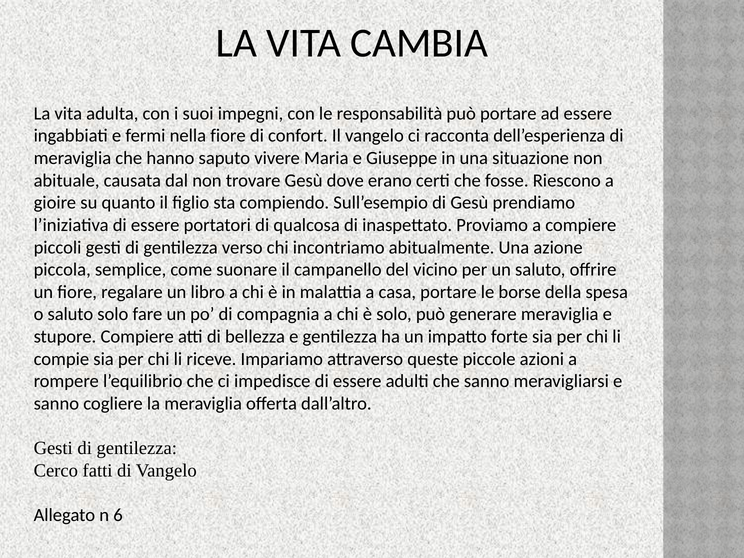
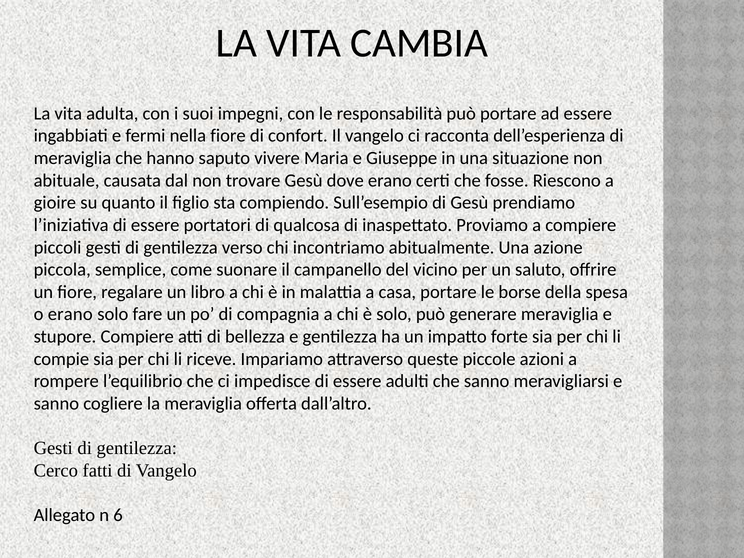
o saluto: saluto -> erano
